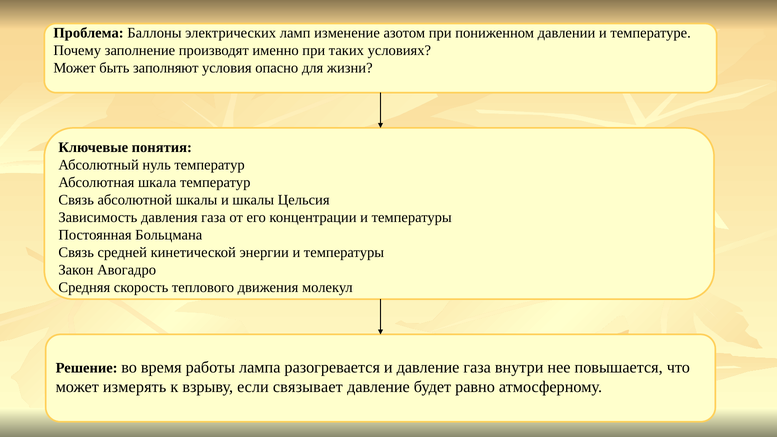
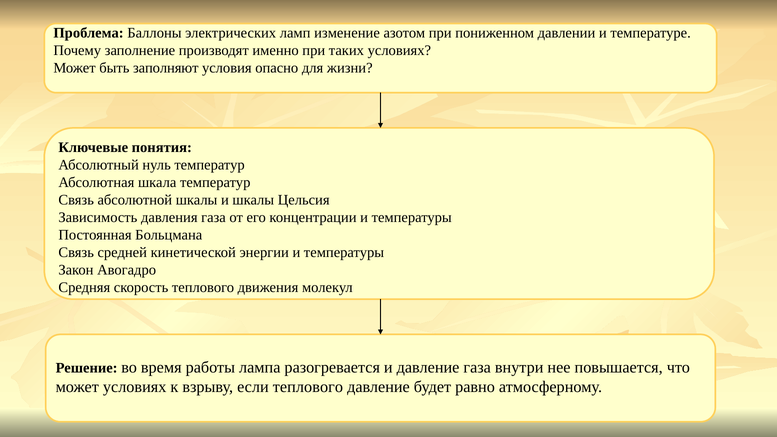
может измерять: измерять -> условиях
если связывает: связывает -> теплового
